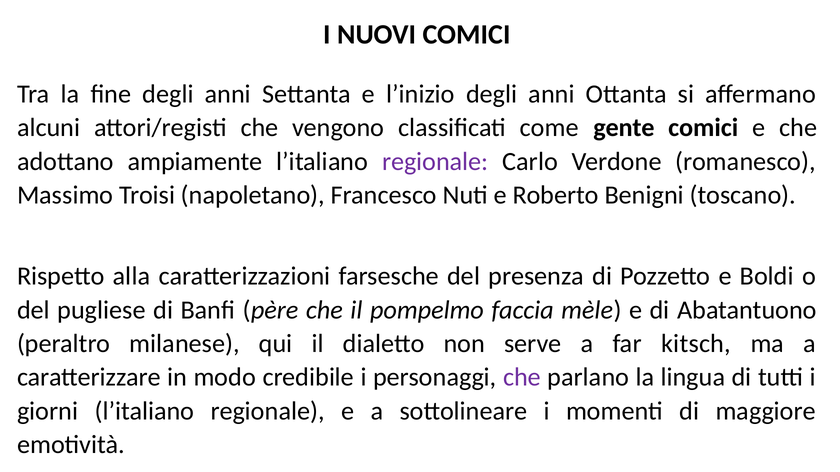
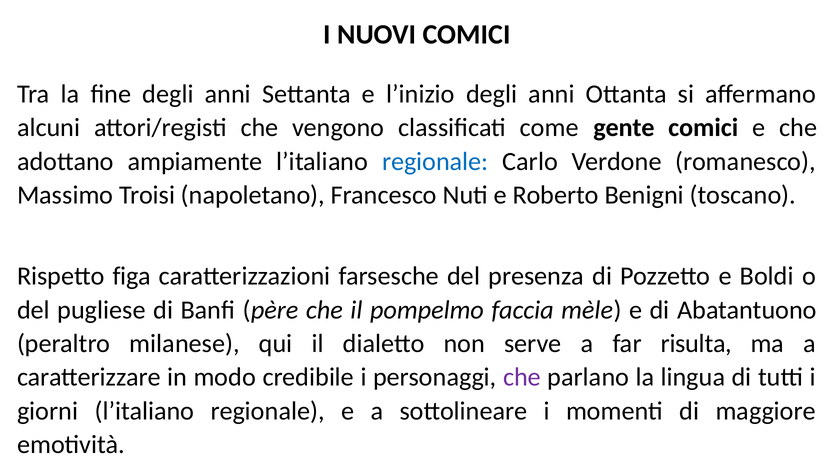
regionale at (435, 162) colour: purple -> blue
alla: alla -> figa
kitsch: kitsch -> risulta
